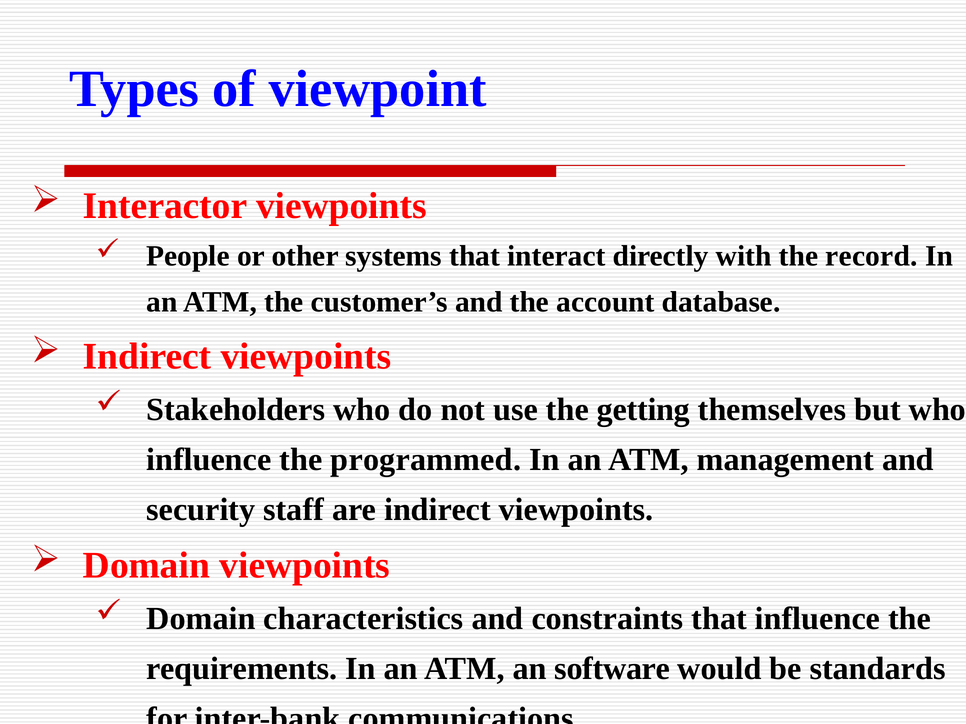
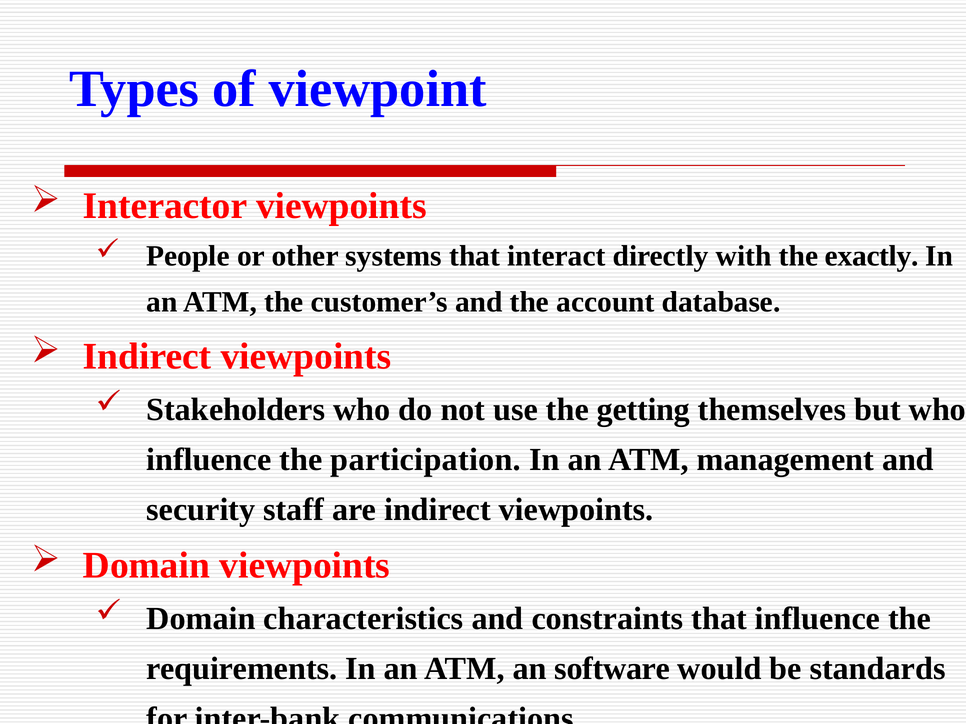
record: record -> exactly
programmed: programmed -> participation
